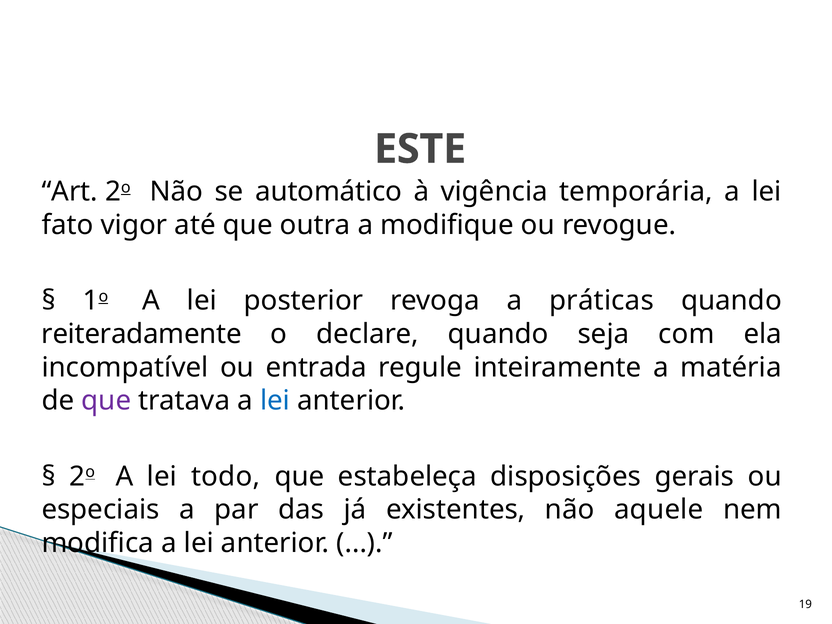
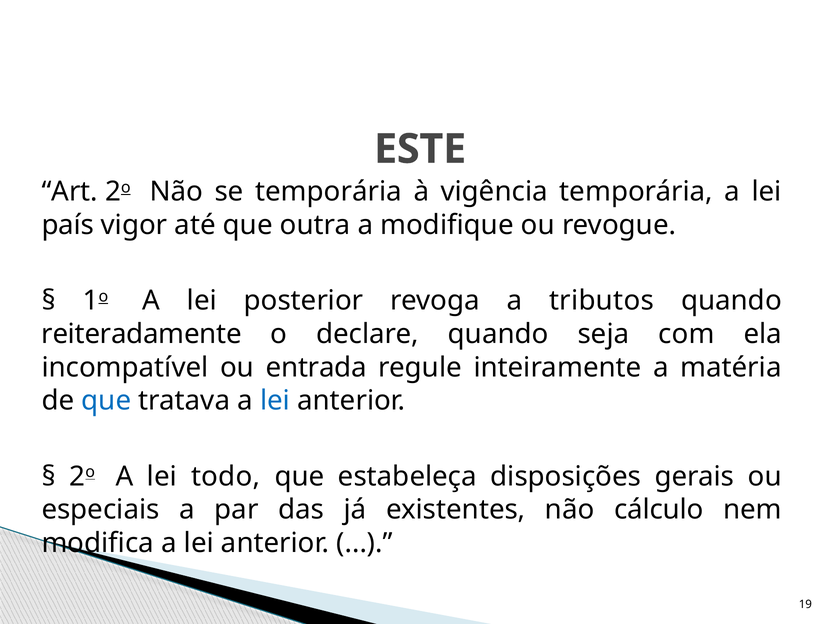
se automático: automático -> temporária
fato: fato -> país
práticas: práticas -> tributos
que at (106, 401) colour: purple -> blue
aquele: aquele -> cálculo
